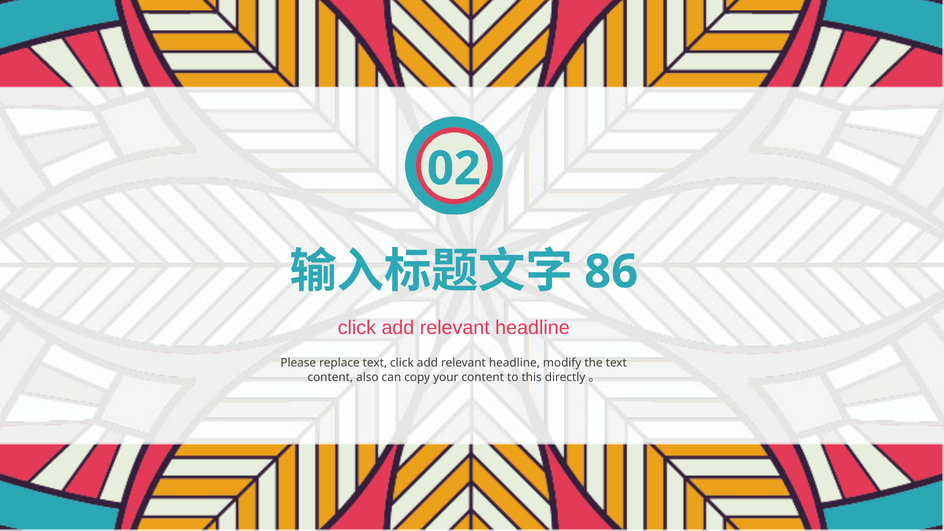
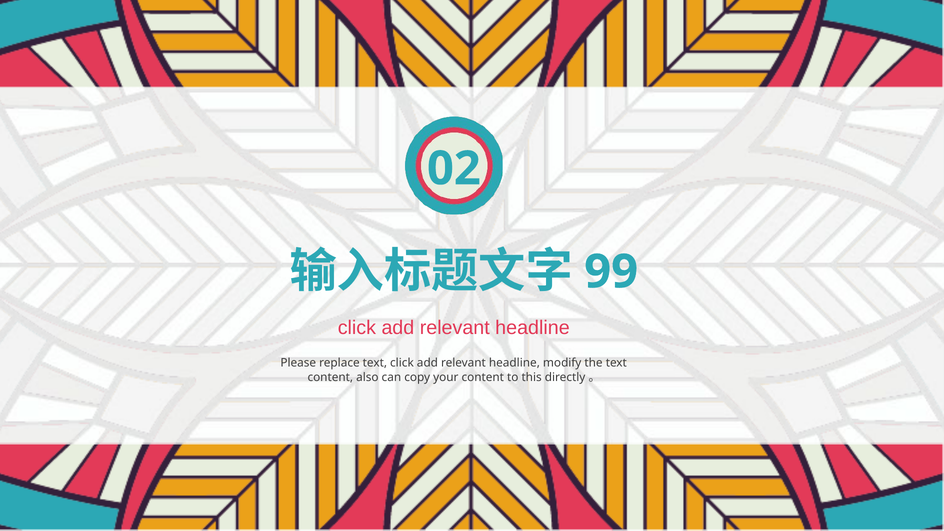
86: 86 -> 99
